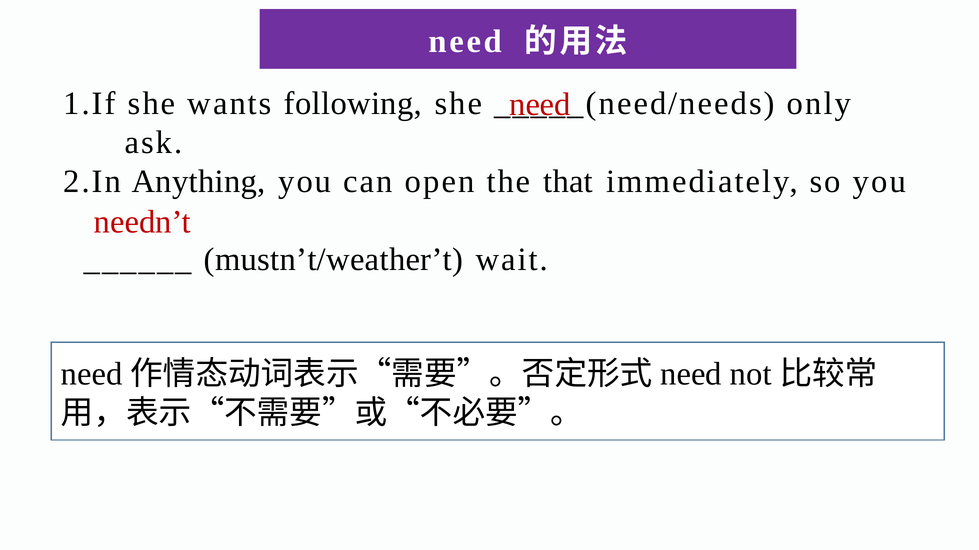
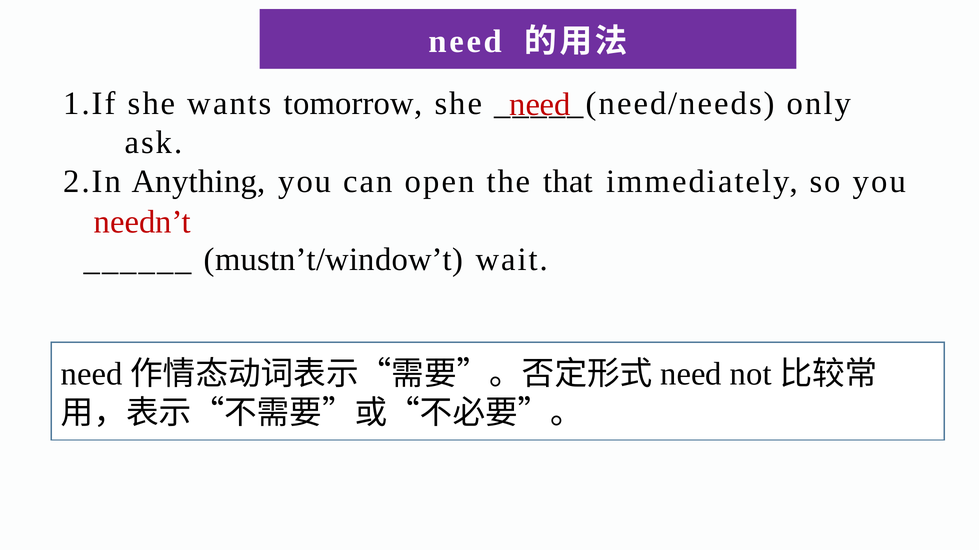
following: following -> tomorrow
mustn’t/weather’t: mustn’t/weather’t -> mustn’t/window’t
